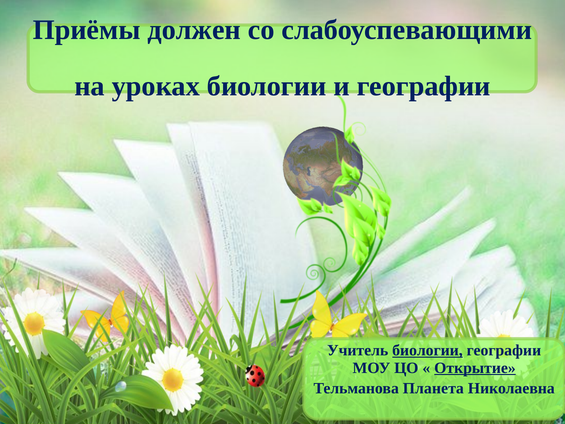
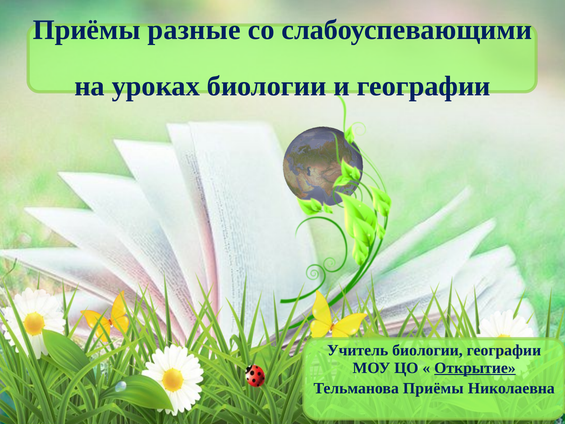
должен: должен -> разные
биологии at (427, 350) underline: present -> none
Тельманова Планета: Планета -> Приёмы
